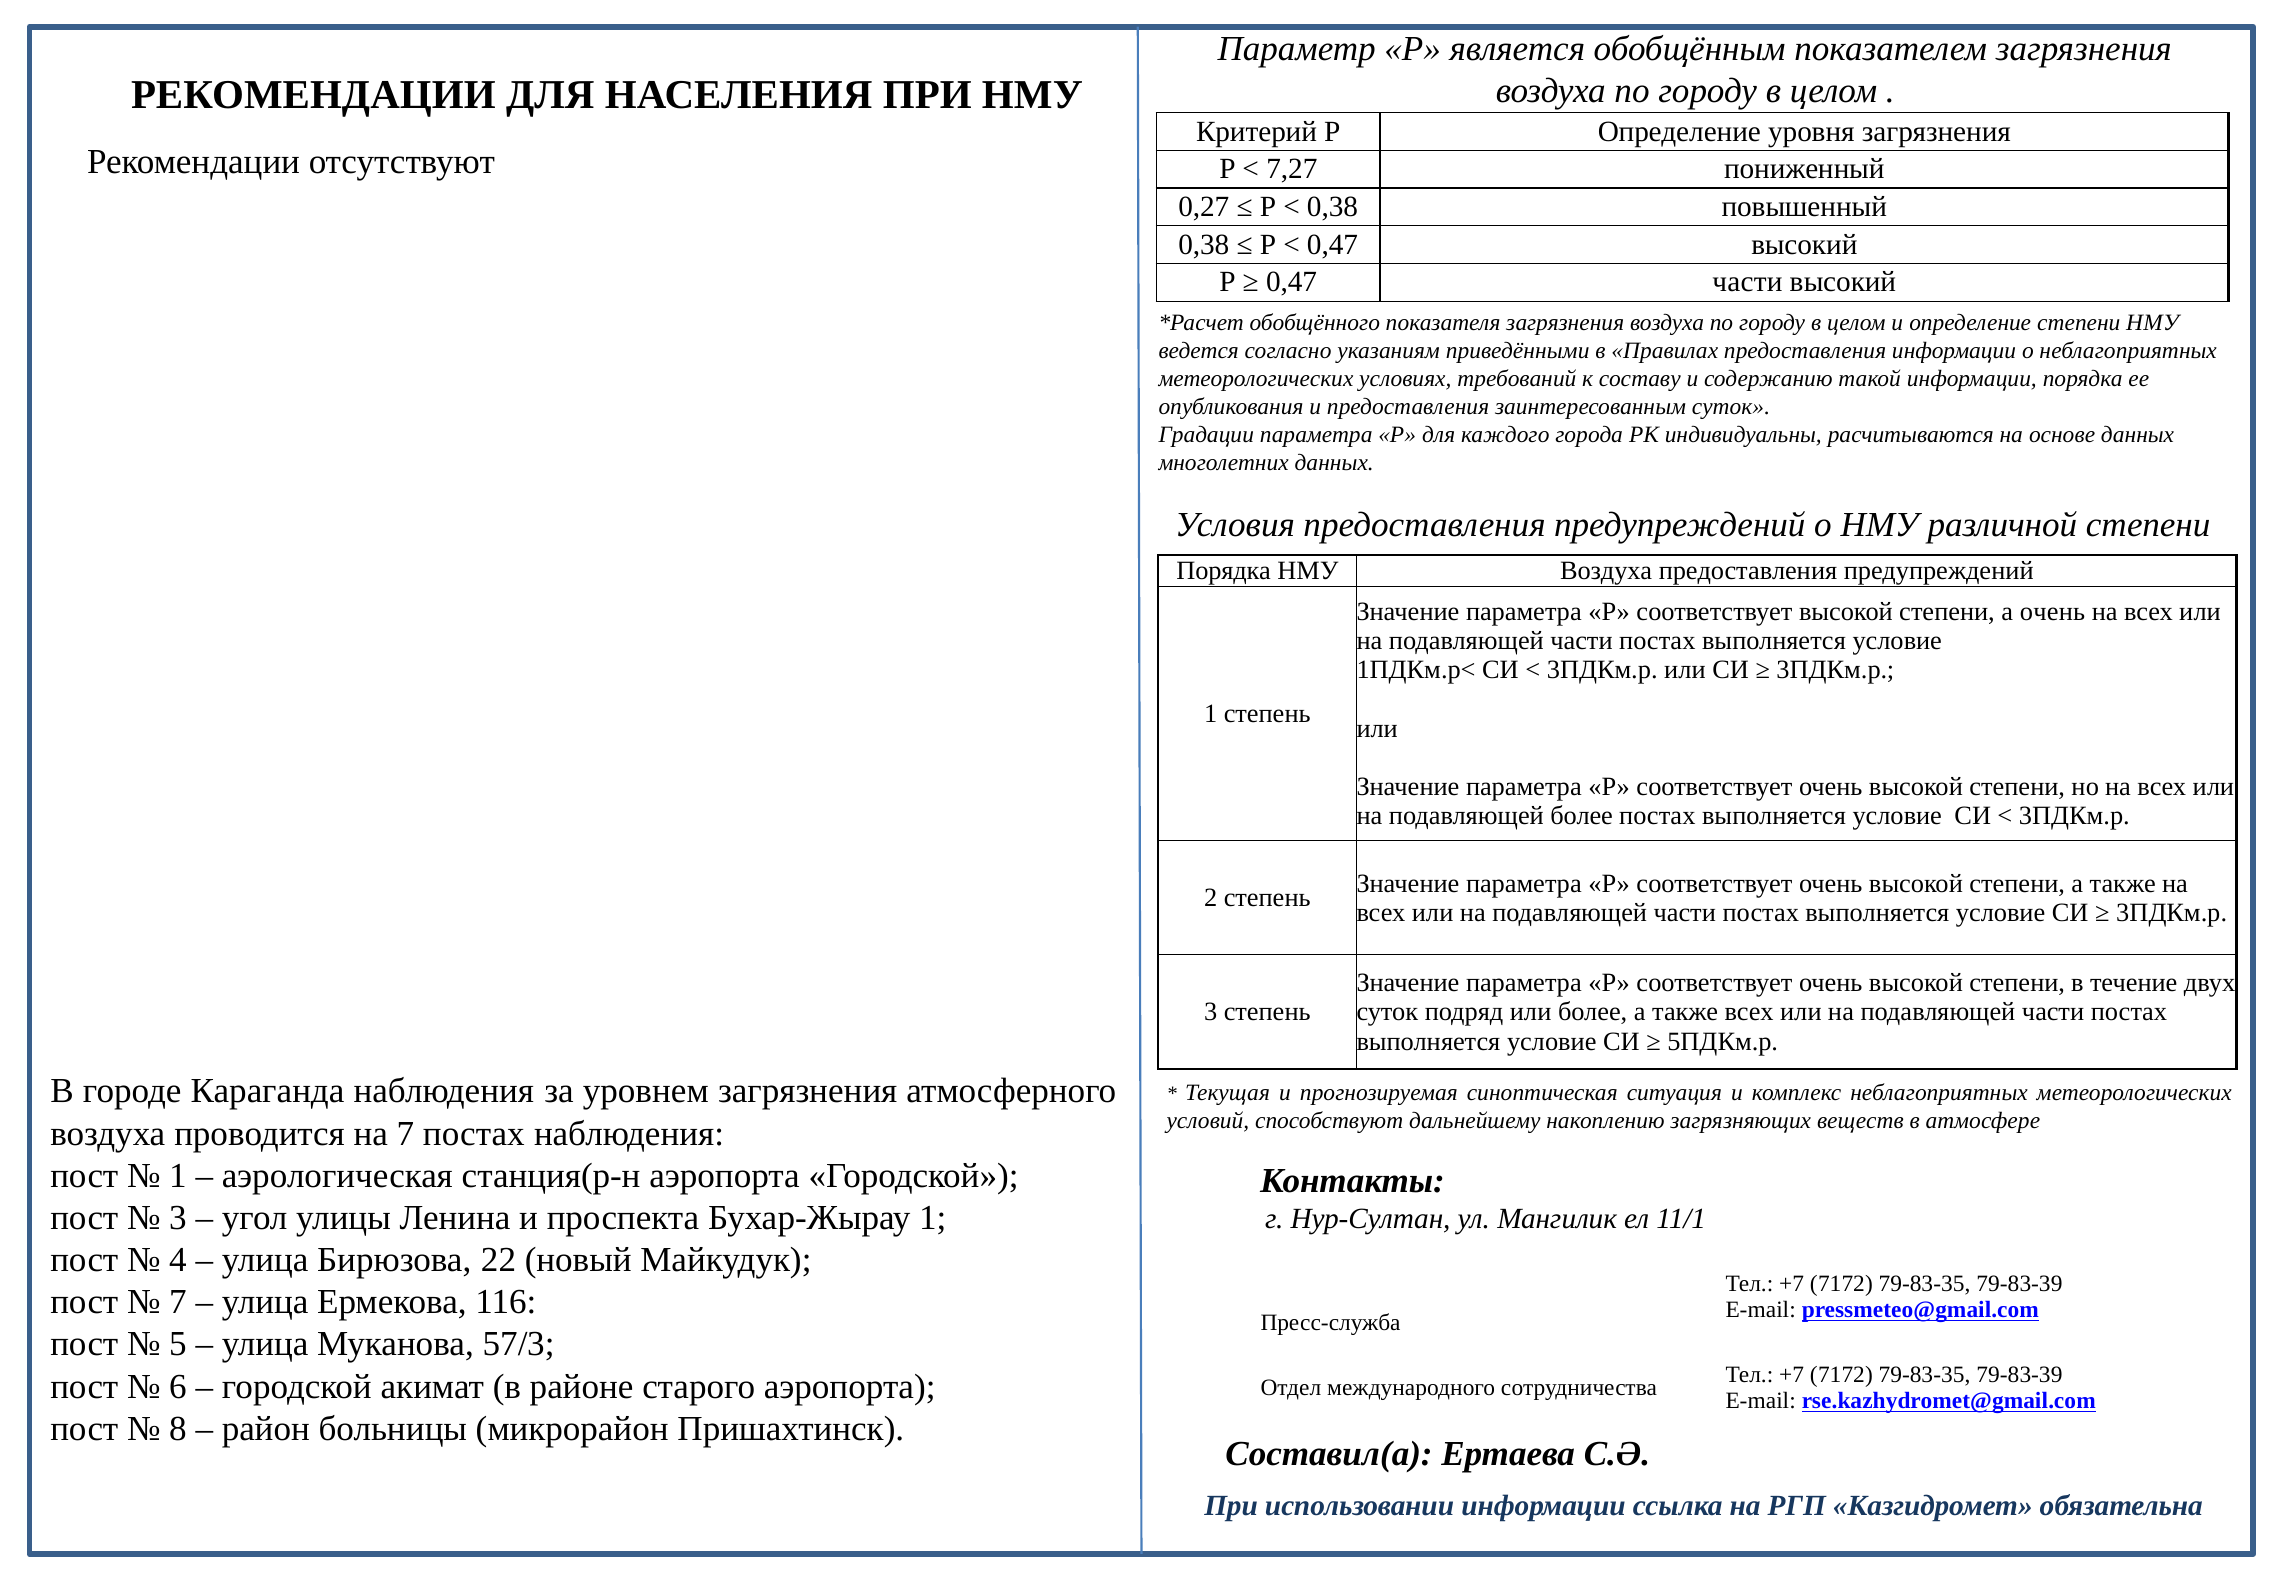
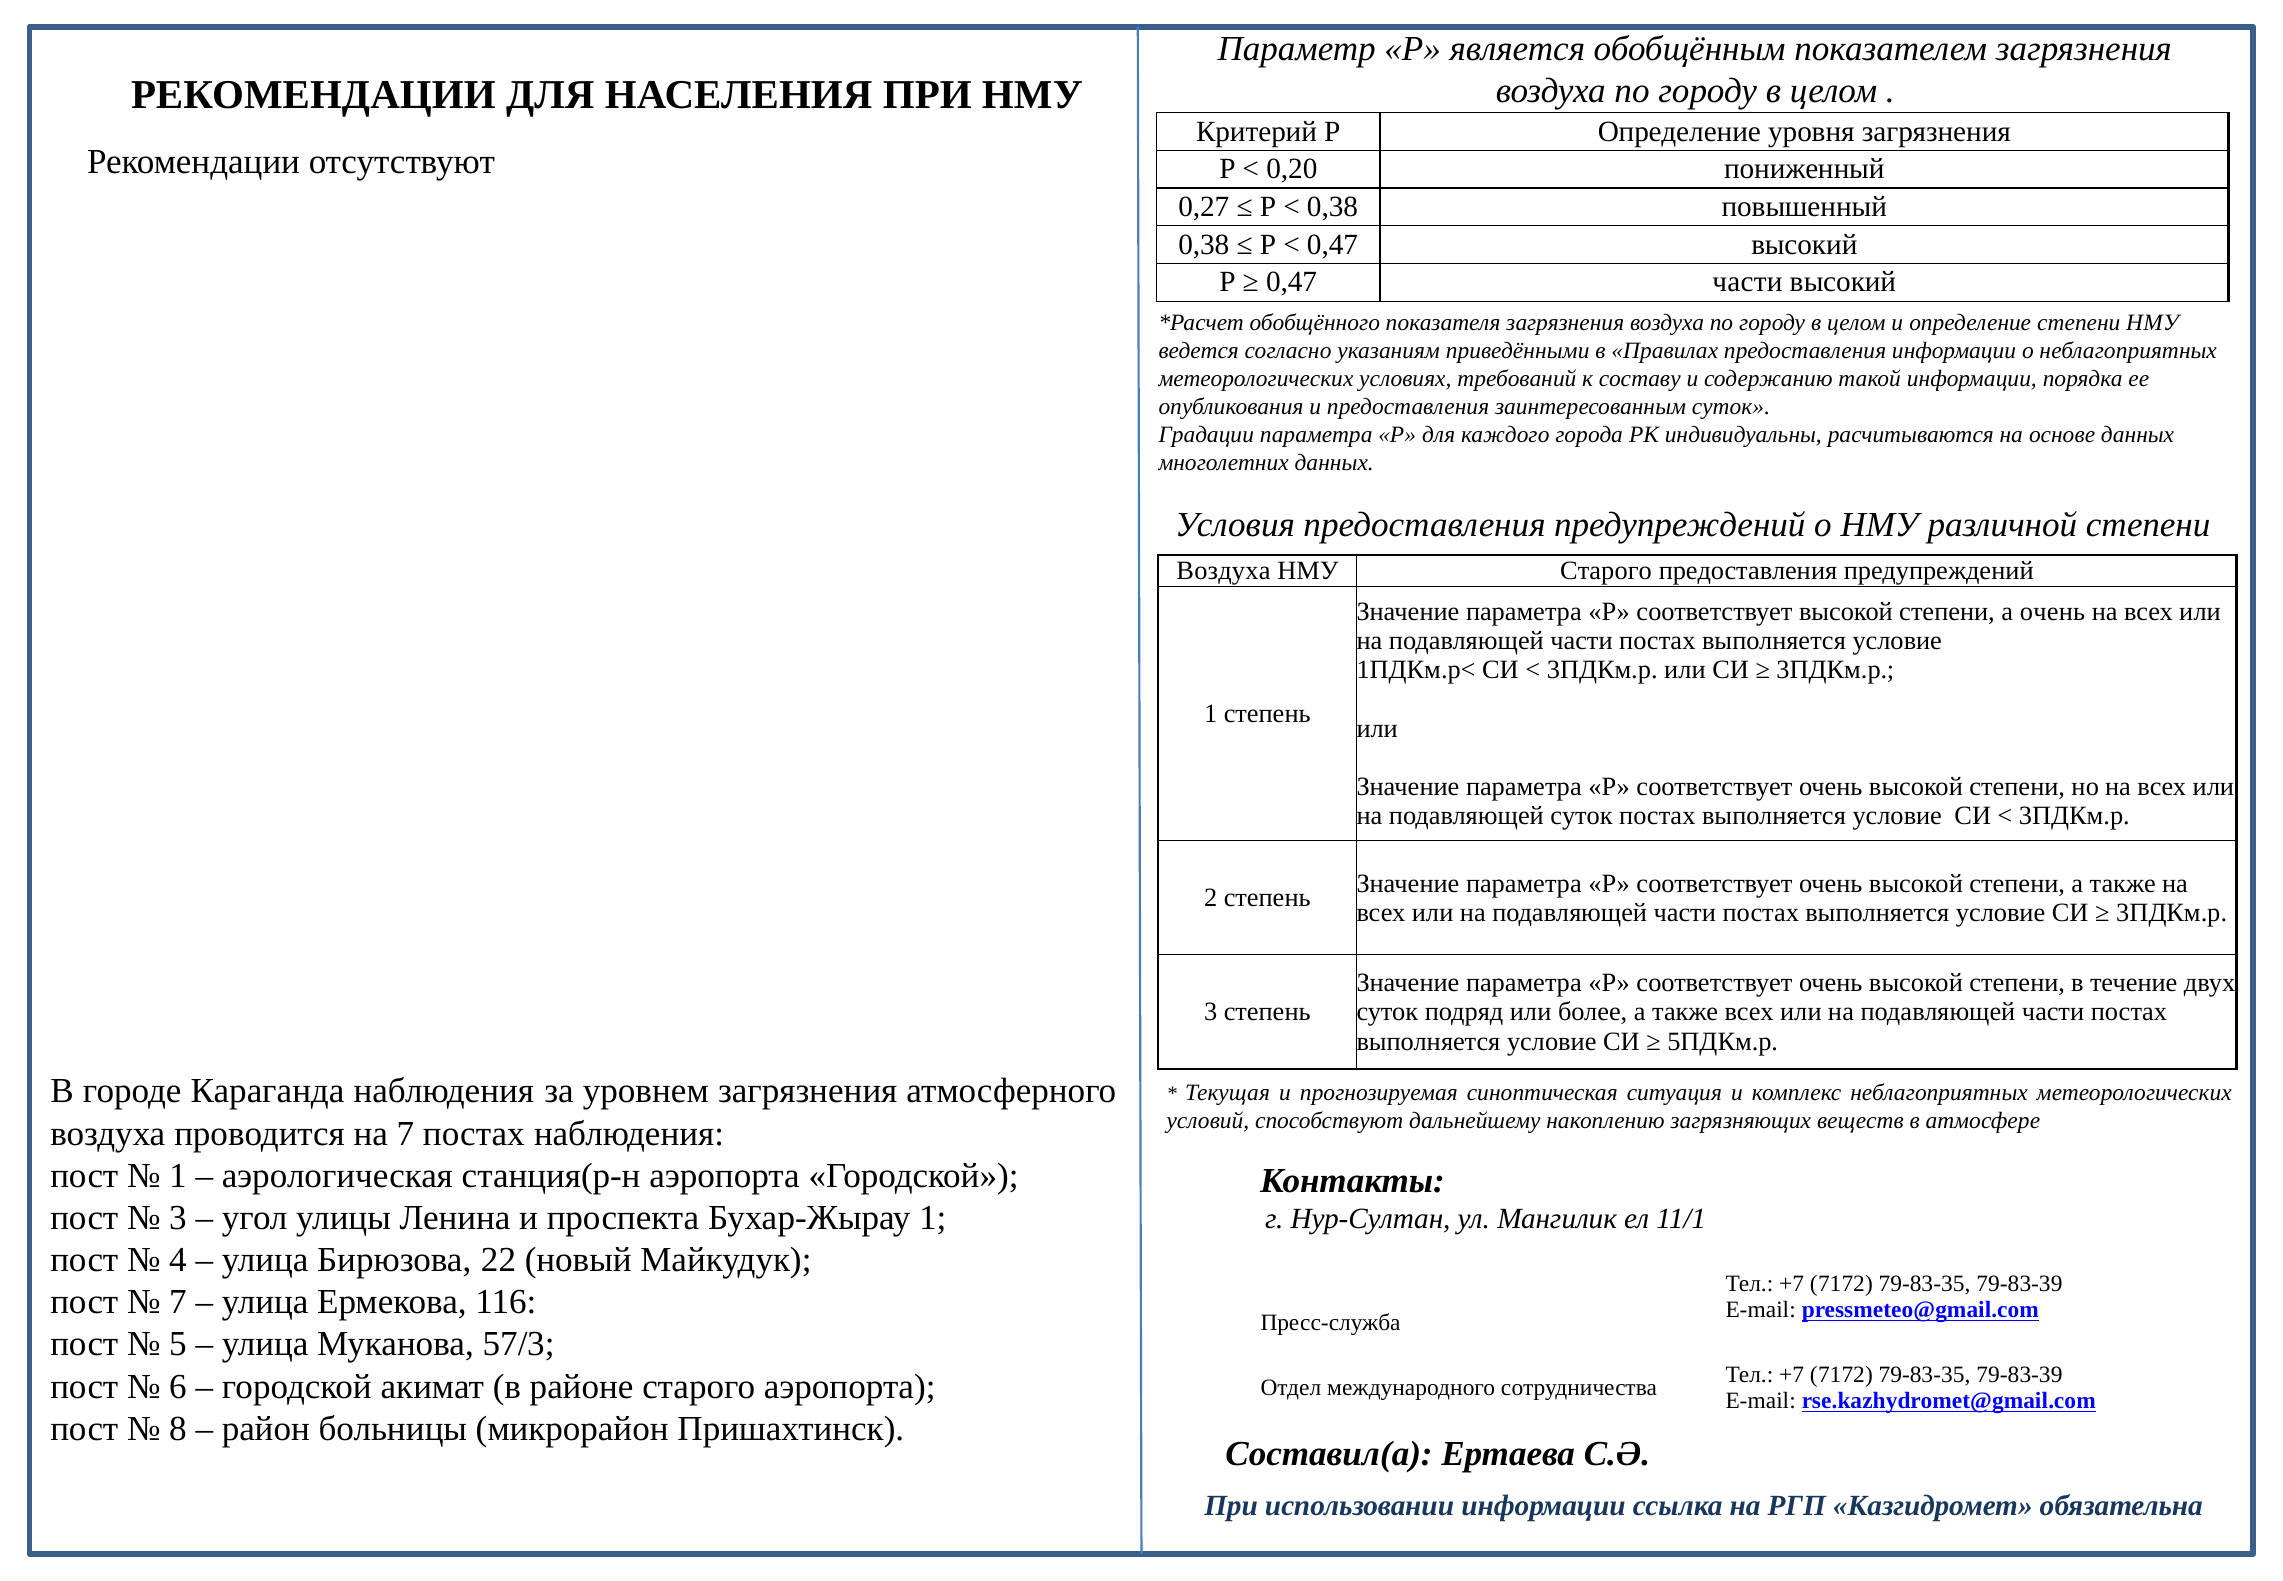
7,27: 7,27 -> 0,20
Порядка at (1224, 571): Порядка -> Воздуха
НМУ Воздуха: Воздуха -> Старого
подавляющей более: более -> суток
